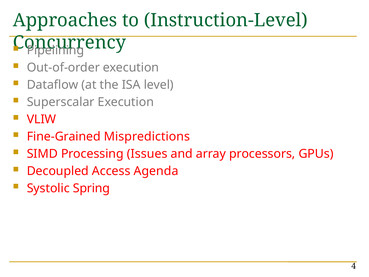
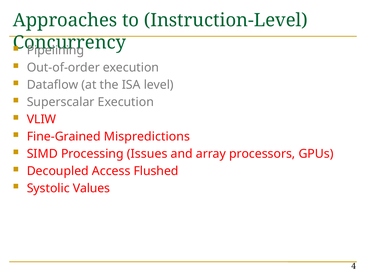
Agenda: Agenda -> Flushed
Spring: Spring -> Values
